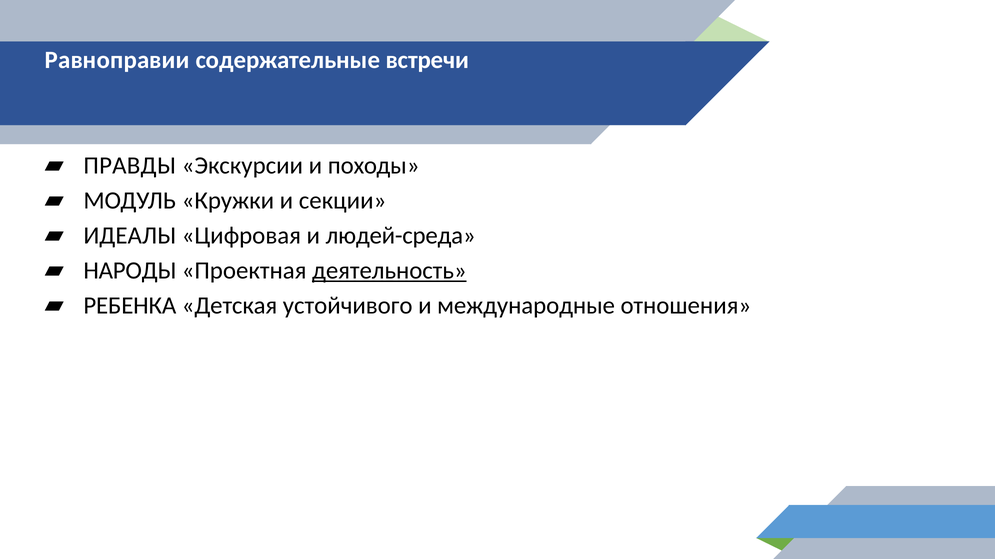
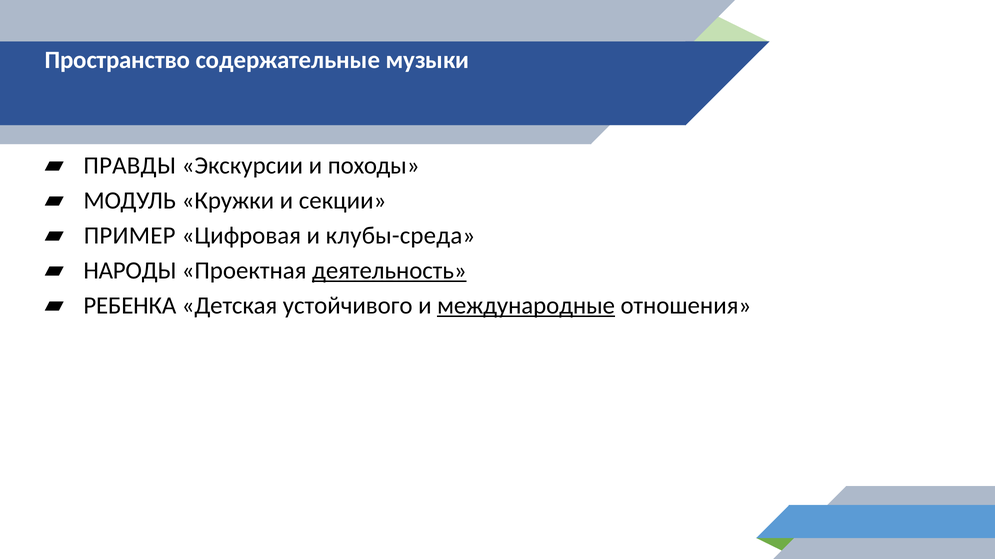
Равноправии: Равноправии -> Пространство
встречи: встречи -> музыки
ИДЕАЛЫ: ИДЕАЛЫ -> ПРИМЕР
людей-среда: людей-среда -> клубы-среда
международные underline: none -> present
